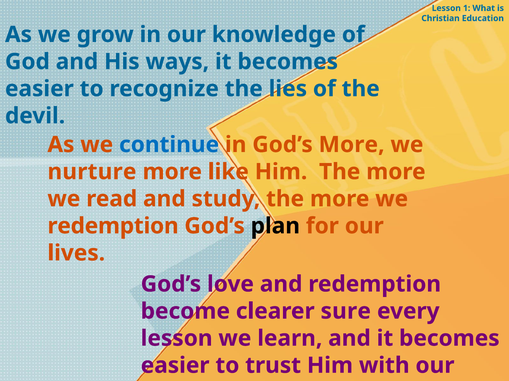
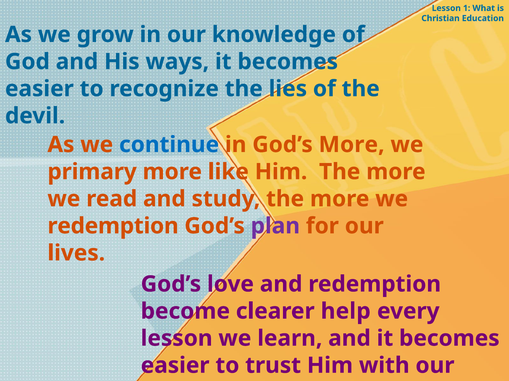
nurture: nurture -> primary
plan colour: black -> purple
sure: sure -> help
